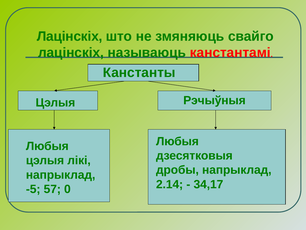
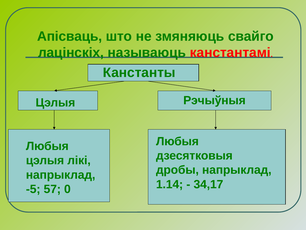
Лацінскіх at (70, 36): Лацінскіх -> Апісваць
2.14: 2.14 -> 1.14
